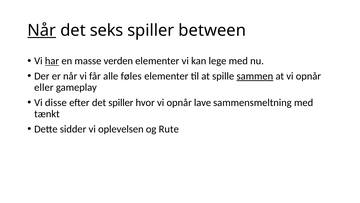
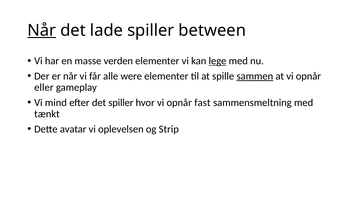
seks: seks -> lade
har underline: present -> none
lege underline: none -> present
føles: føles -> were
disse: disse -> mind
lave: lave -> fast
sidder: sidder -> avatar
Rute: Rute -> Strip
